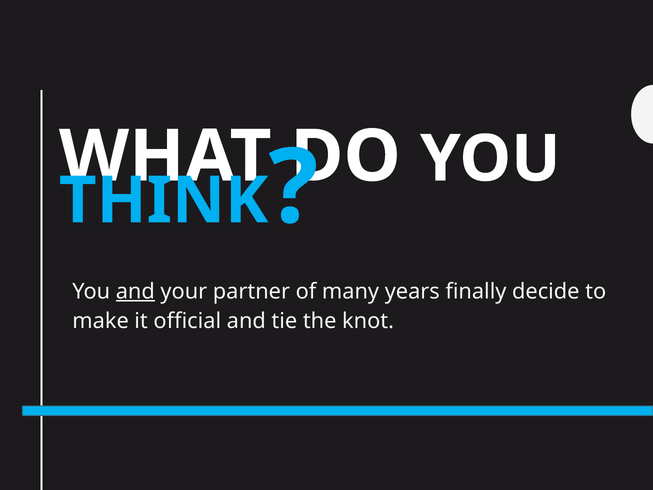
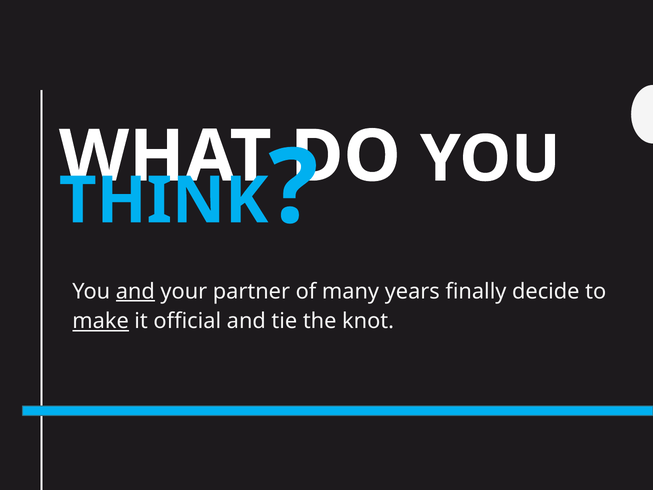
make underline: none -> present
